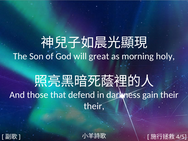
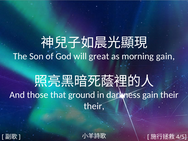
morning holy: holy -> gain
defend: defend -> ground
